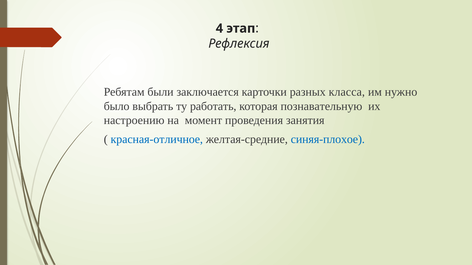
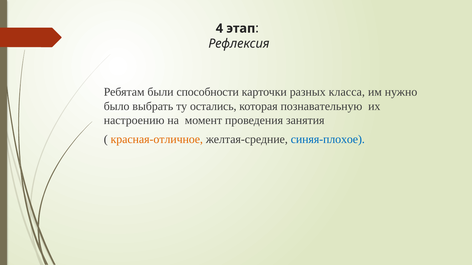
заключается: заключается -> способности
работать: работать -> остались
красная-отличное colour: blue -> orange
